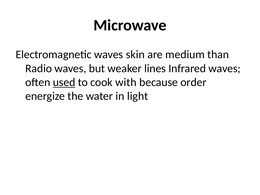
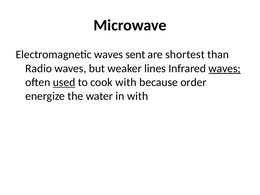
skin: skin -> sent
medium: medium -> shortest
waves at (225, 68) underline: none -> present
in light: light -> with
